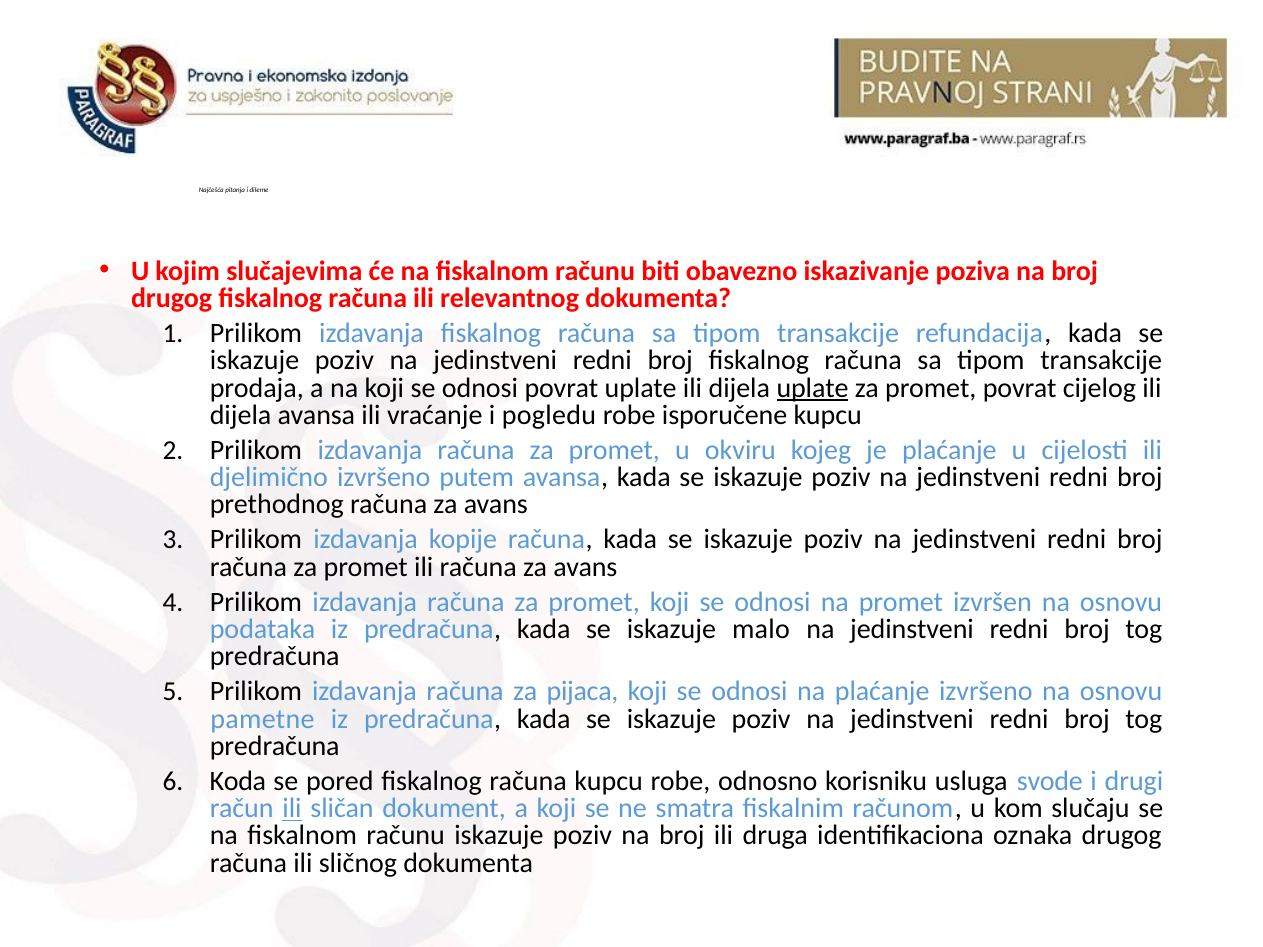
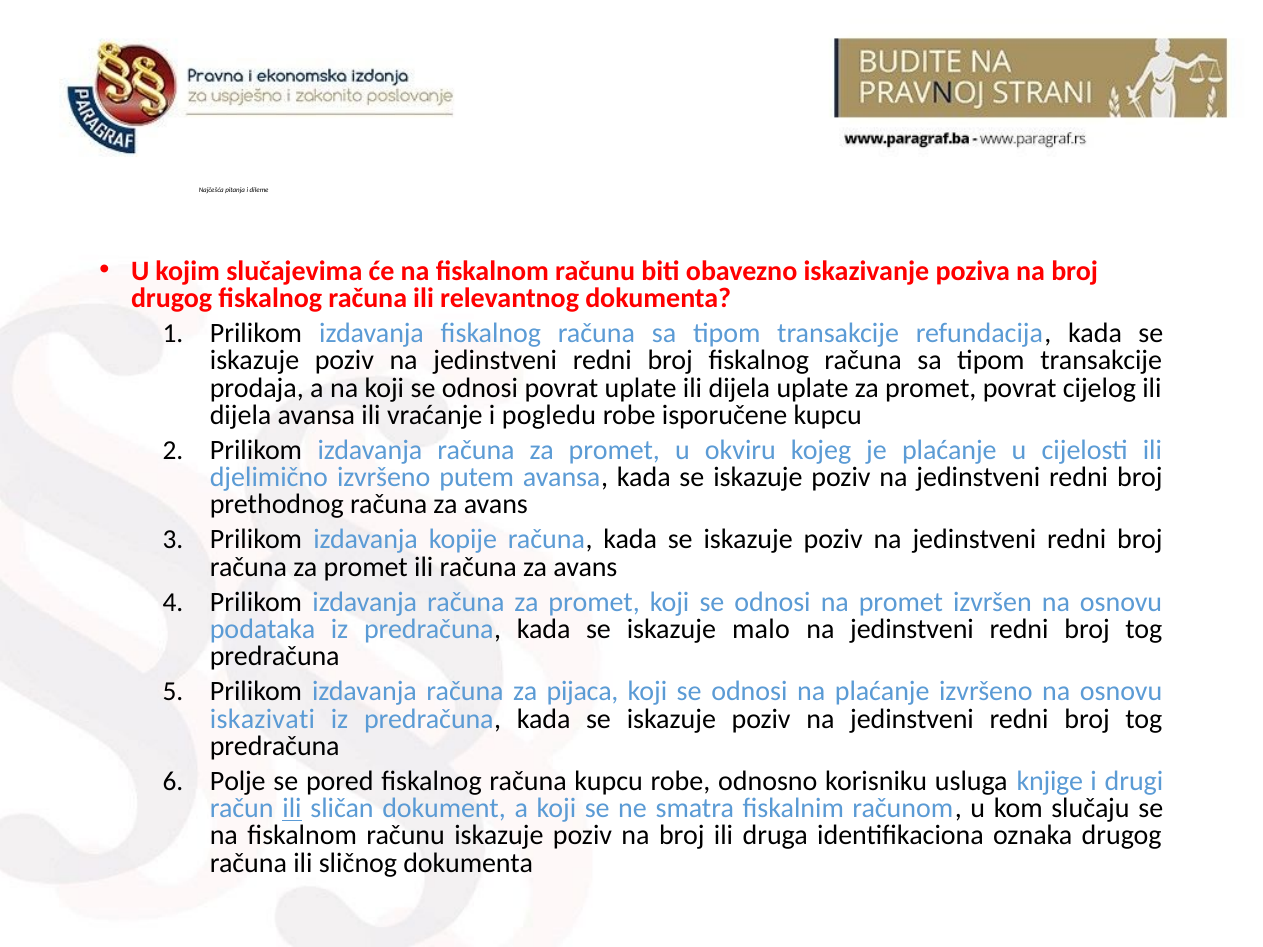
uplate at (813, 388) underline: present -> none
pametne: pametne -> iskazivati
Koda: Koda -> Polje
svode: svode -> knjige
